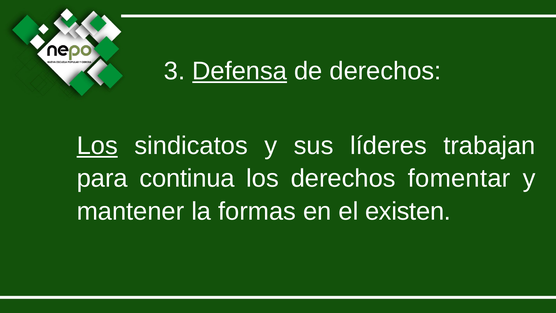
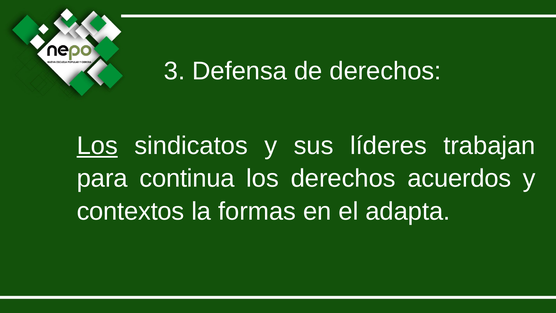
Defensa underline: present -> none
fomentar: fomentar -> acuerdos
mantener: mantener -> contextos
existen: existen -> adapta
